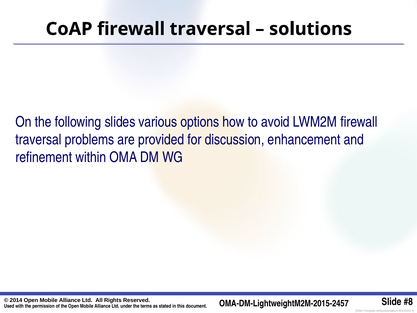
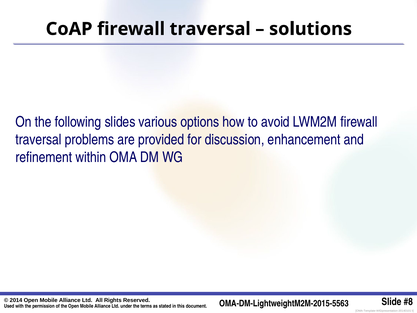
OMA-DM-LightweightM2M-2015-2457: OMA-DM-LightweightM2M-2015-2457 -> OMA-DM-LightweightM2M-2015-5563
